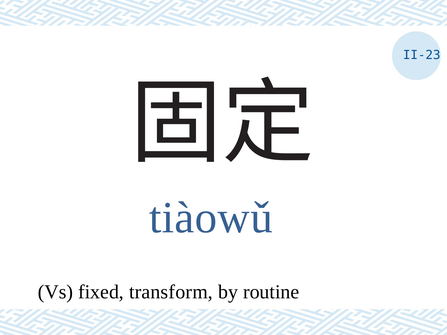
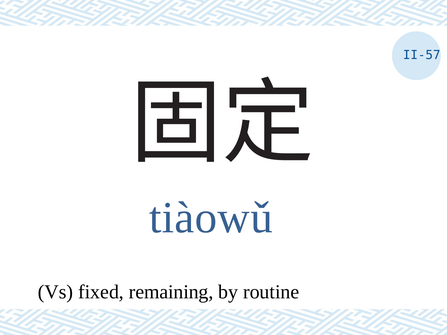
II-23: II-23 -> II-57
transform: transform -> remaining
